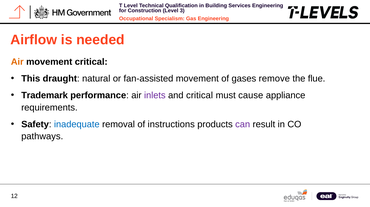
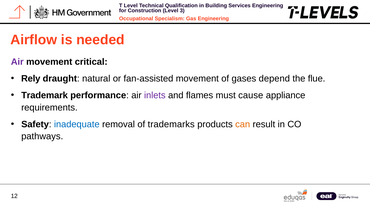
Air at (17, 62) colour: orange -> purple
This: This -> Rely
remove: remove -> depend
and critical: critical -> flames
instructions: instructions -> trademarks
can colour: purple -> orange
